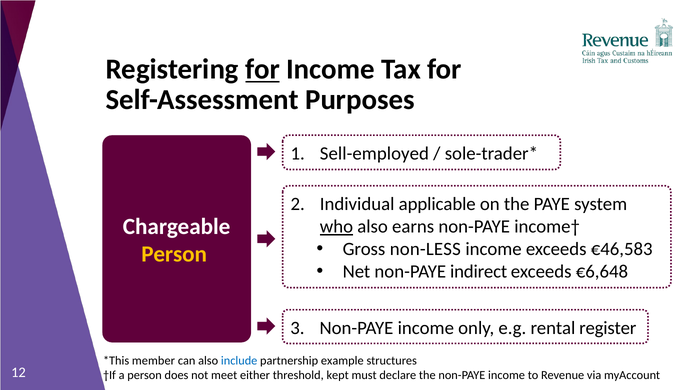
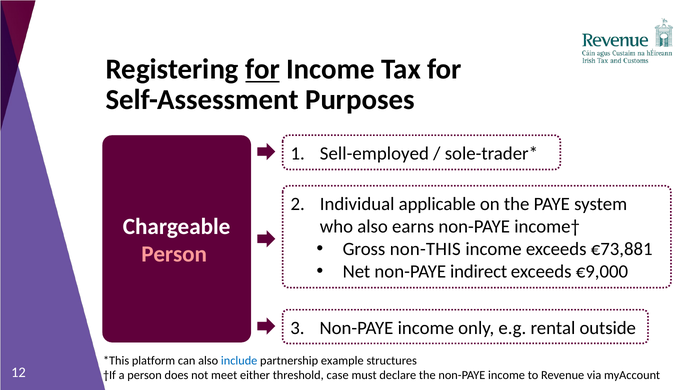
who underline: present -> none
non-LESS: non-LESS -> non-THIS
€46,583: €46,583 -> €73,881
Person at (174, 255) colour: yellow -> pink
€6,648: €6,648 -> €9,000
register: register -> outside
member: member -> platform
kept: kept -> case
